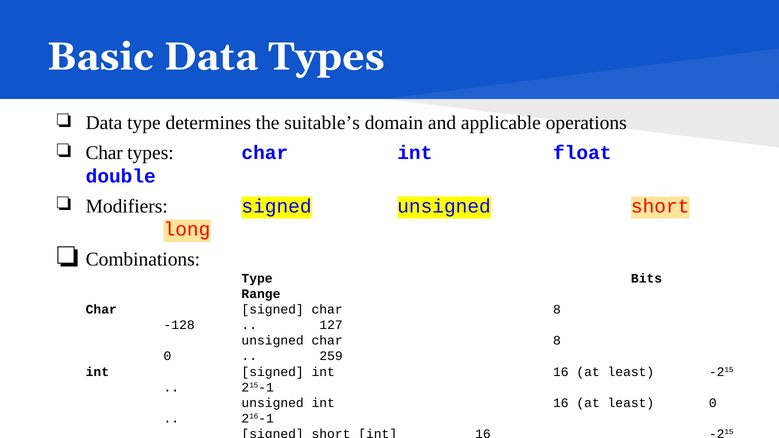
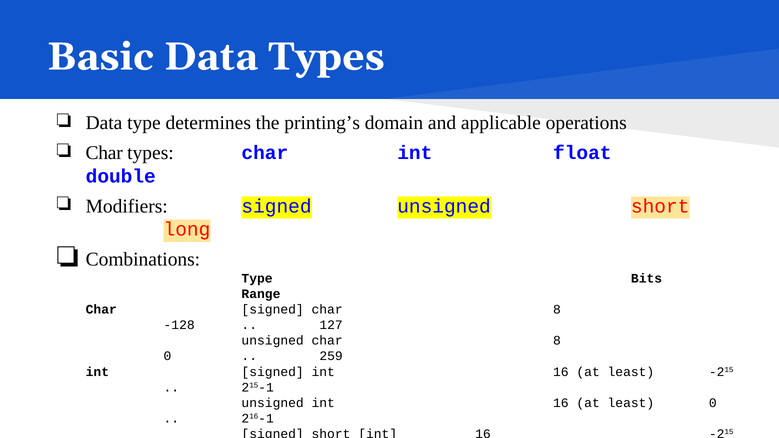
suitable’s: suitable’s -> printing’s
